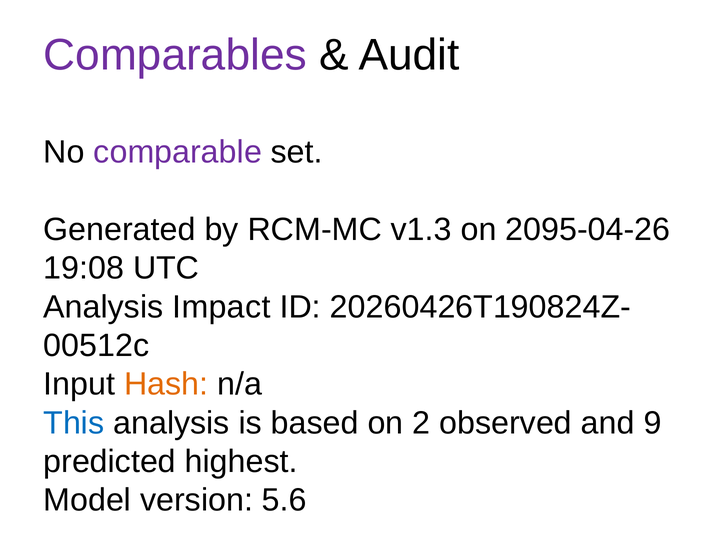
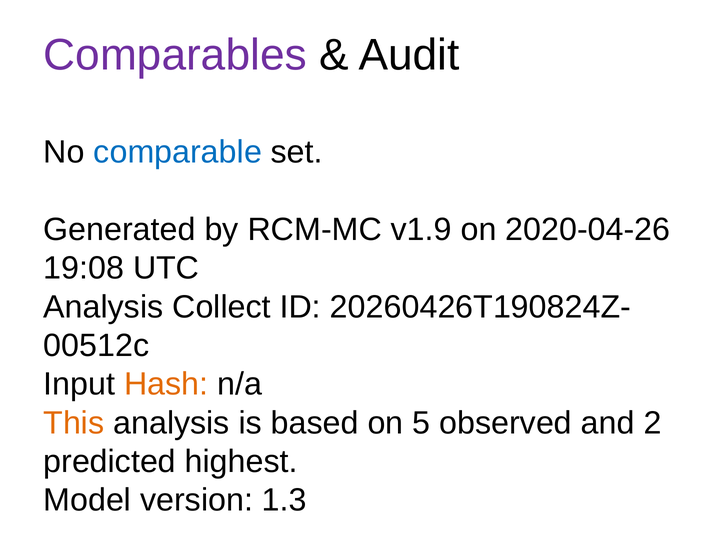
comparable colour: purple -> blue
v1.3: v1.3 -> v1.9
2095-04-26: 2095-04-26 -> 2020-04-26
Impact: Impact -> Collect
This colour: blue -> orange
2: 2 -> 5
9: 9 -> 2
5.6: 5.6 -> 1.3
